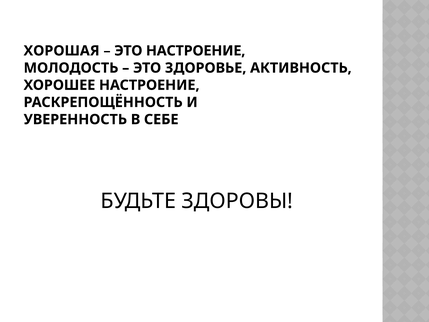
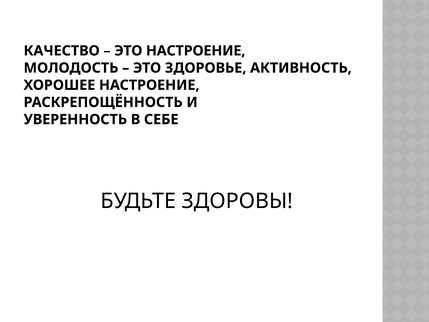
ХОРОШАЯ: ХОРОШАЯ -> КАЧЕСТВО
